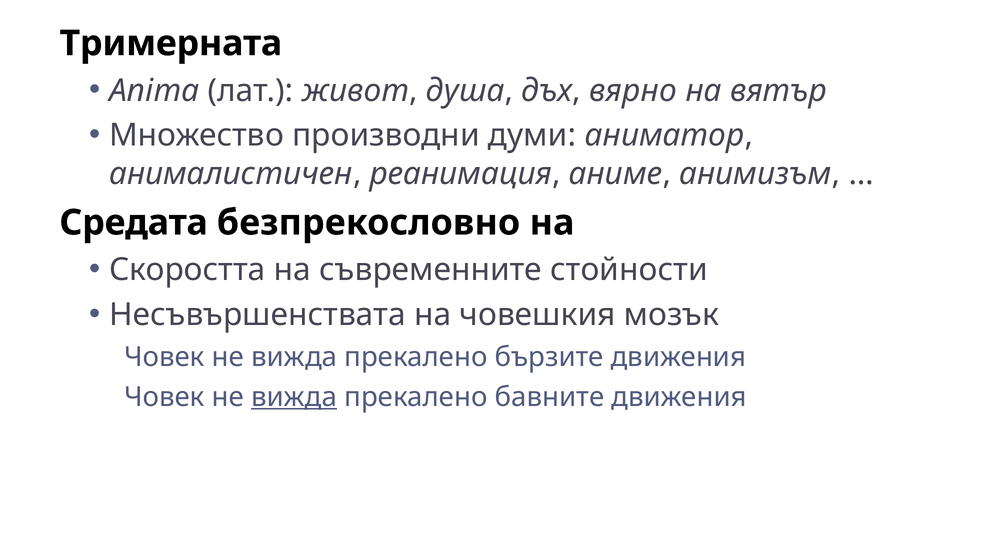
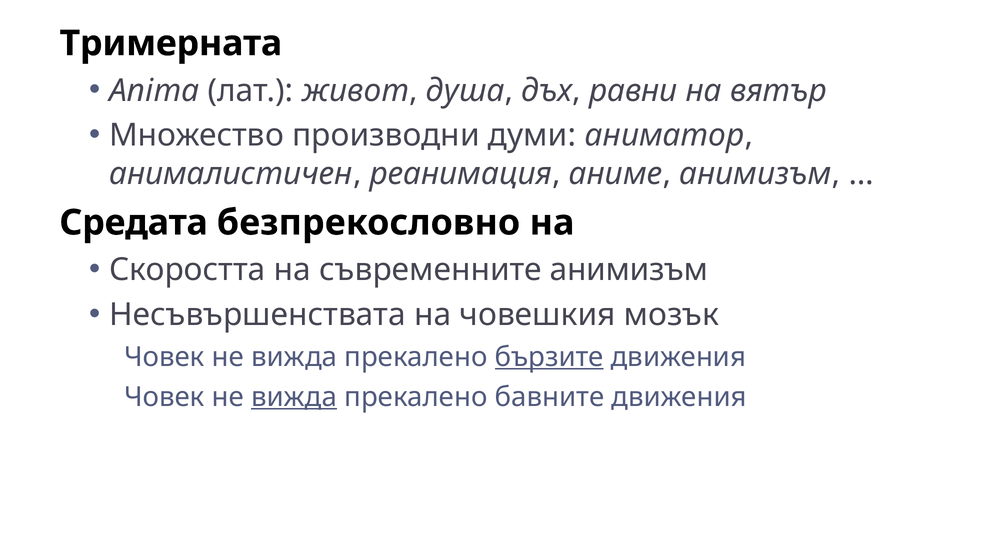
вярно: вярно -> равни
съвременните стойности: стойности -> анимизъм
бързите underline: none -> present
